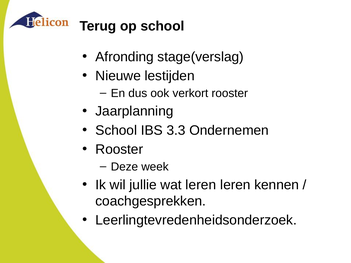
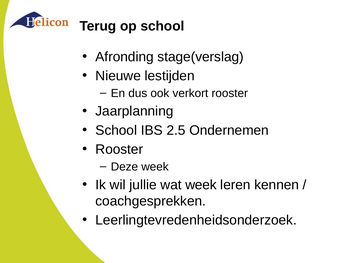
3.3: 3.3 -> 2.5
wat leren: leren -> week
